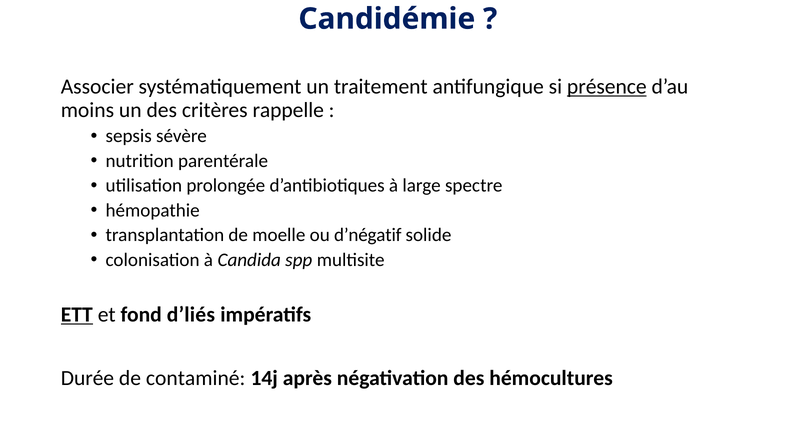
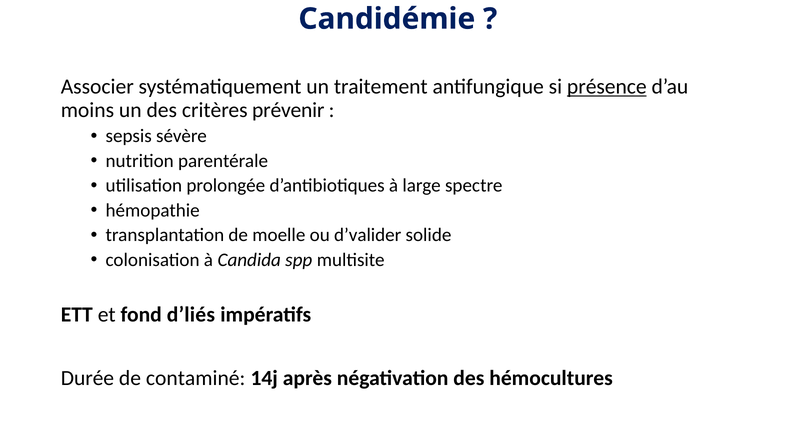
rappelle: rappelle -> prévenir
d’négatif: d’négatif -> d’valider
ETT underline: present -> none
